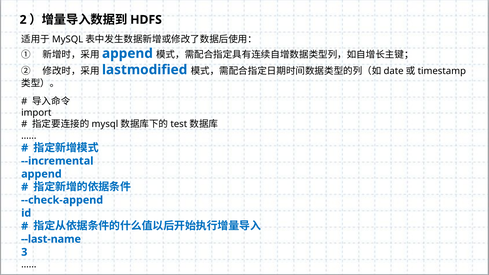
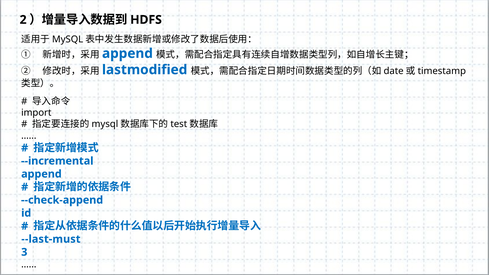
--last-name: --last-name -> --last-must
